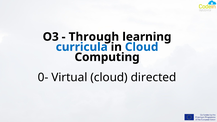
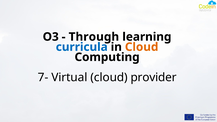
Cloud at (142, 47) colour: blue -> orange
0-: 0- -> 7-
directed: directed -> provider
